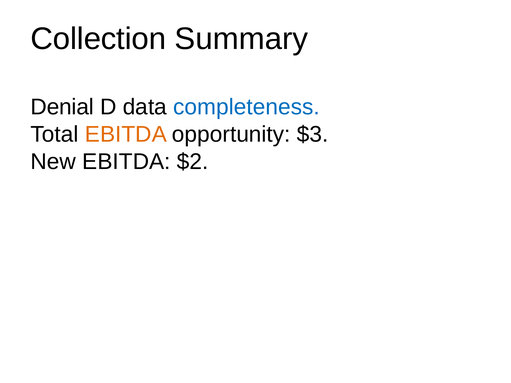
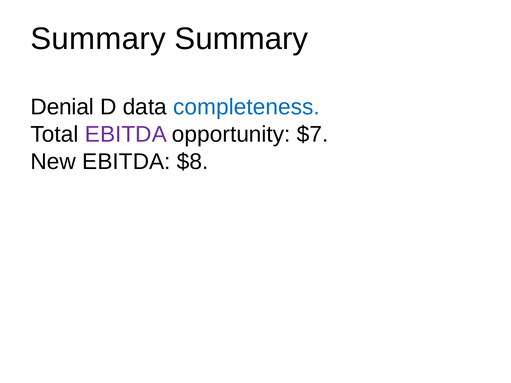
Collection at (98, 39): Collection -> Summary
EBITDA at (126, 134) colour: orange -> purple
$3: $3 -> $7
$2: $2 -> $8
